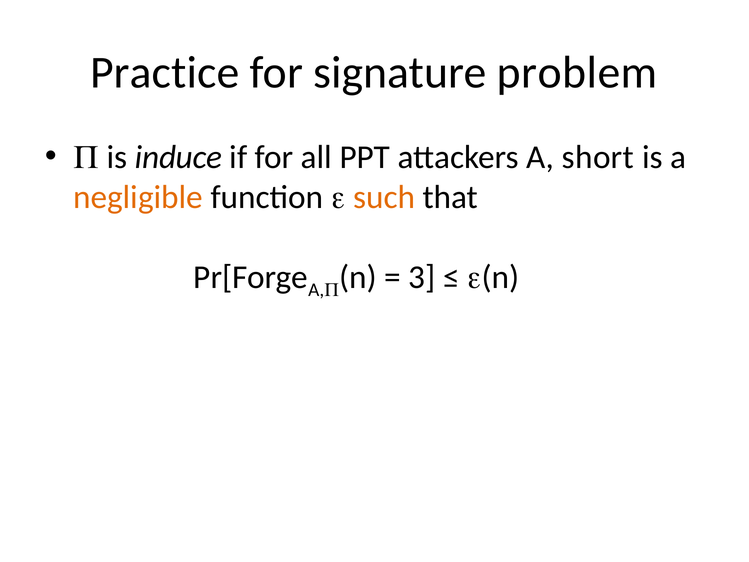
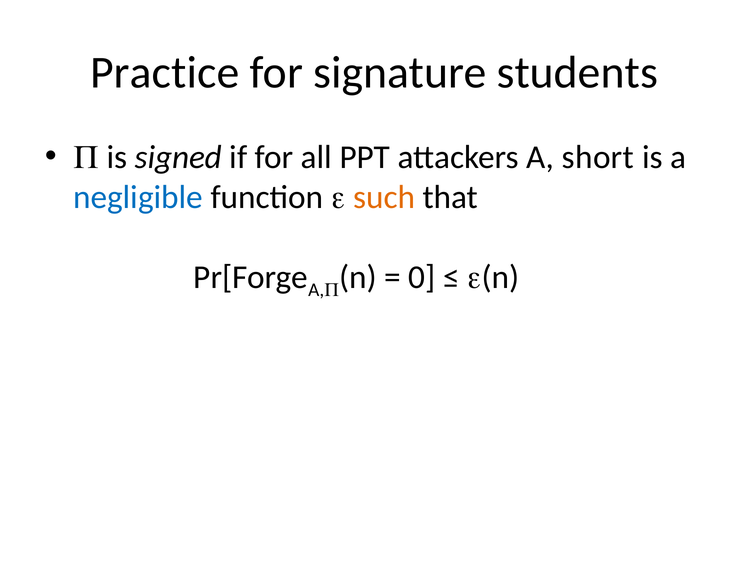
problem: problem -> students
induce: induce -> signed
negligible colour: orange -> blue
3: 3 -> 0
